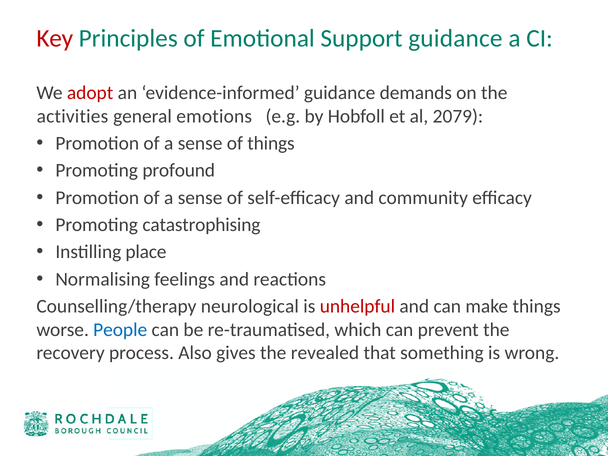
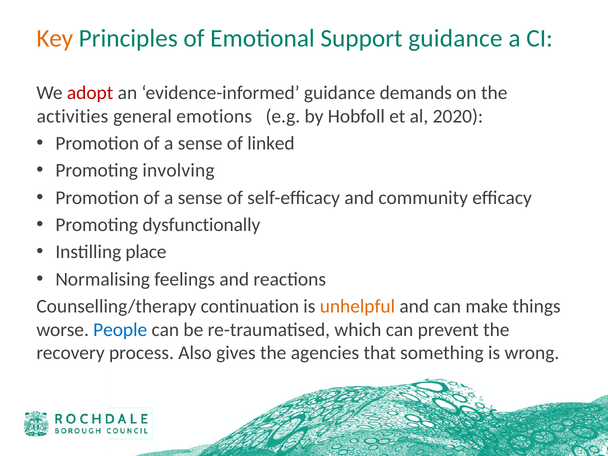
Key colour: red -> orange
2079: 2079 -> 2020
of things: things -> linked
profound: profound -> involving
catastrophising: catastrophising -> dysfunctionally
neurological: neurological -> continuation
unhelpful colour: red -> orange
revealed: revealed -> agencies
